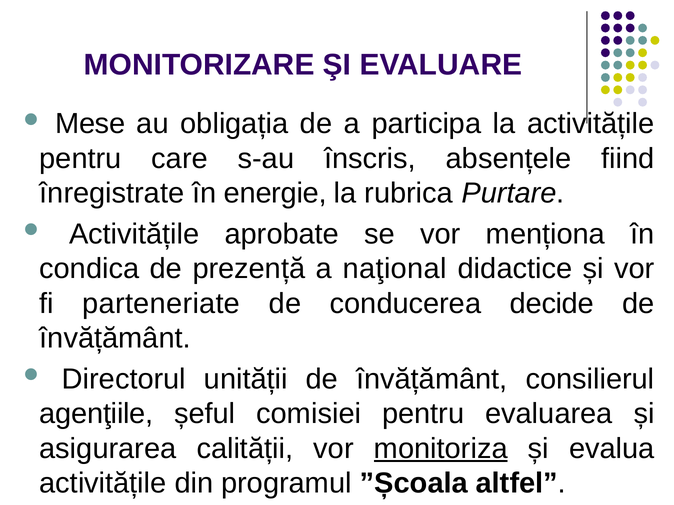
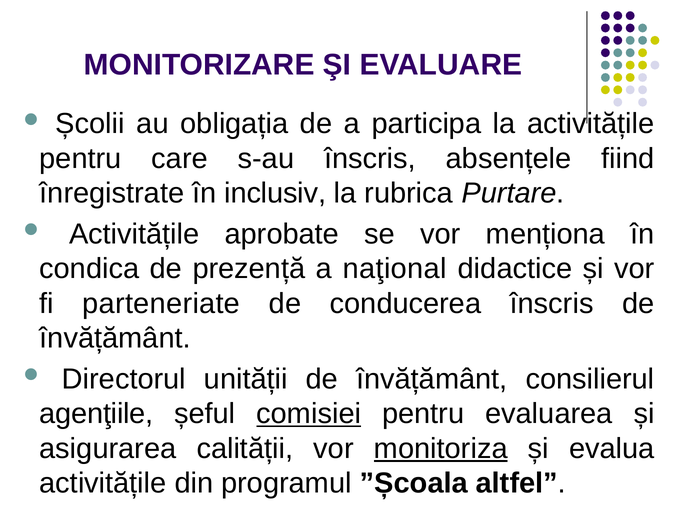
Mese: Mese -> Școlii
energie: energie -> inclusiv
conducerea decide: decide -> înscris
comisiei underline: none -> present
